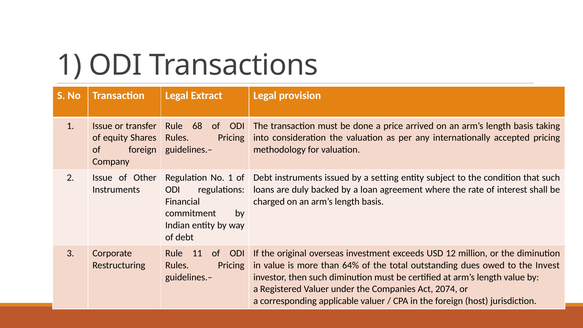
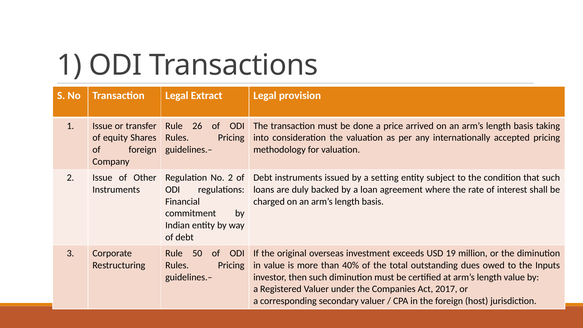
68: 68 -> 26
No 1: 1 -> 2
11: 11 -> 50
12: 12 -> 19
64%: 64% -> 40%
Invest: Invest -> Inputs
2074: 2074 -> 2017
applicable: applicable -> secondary
